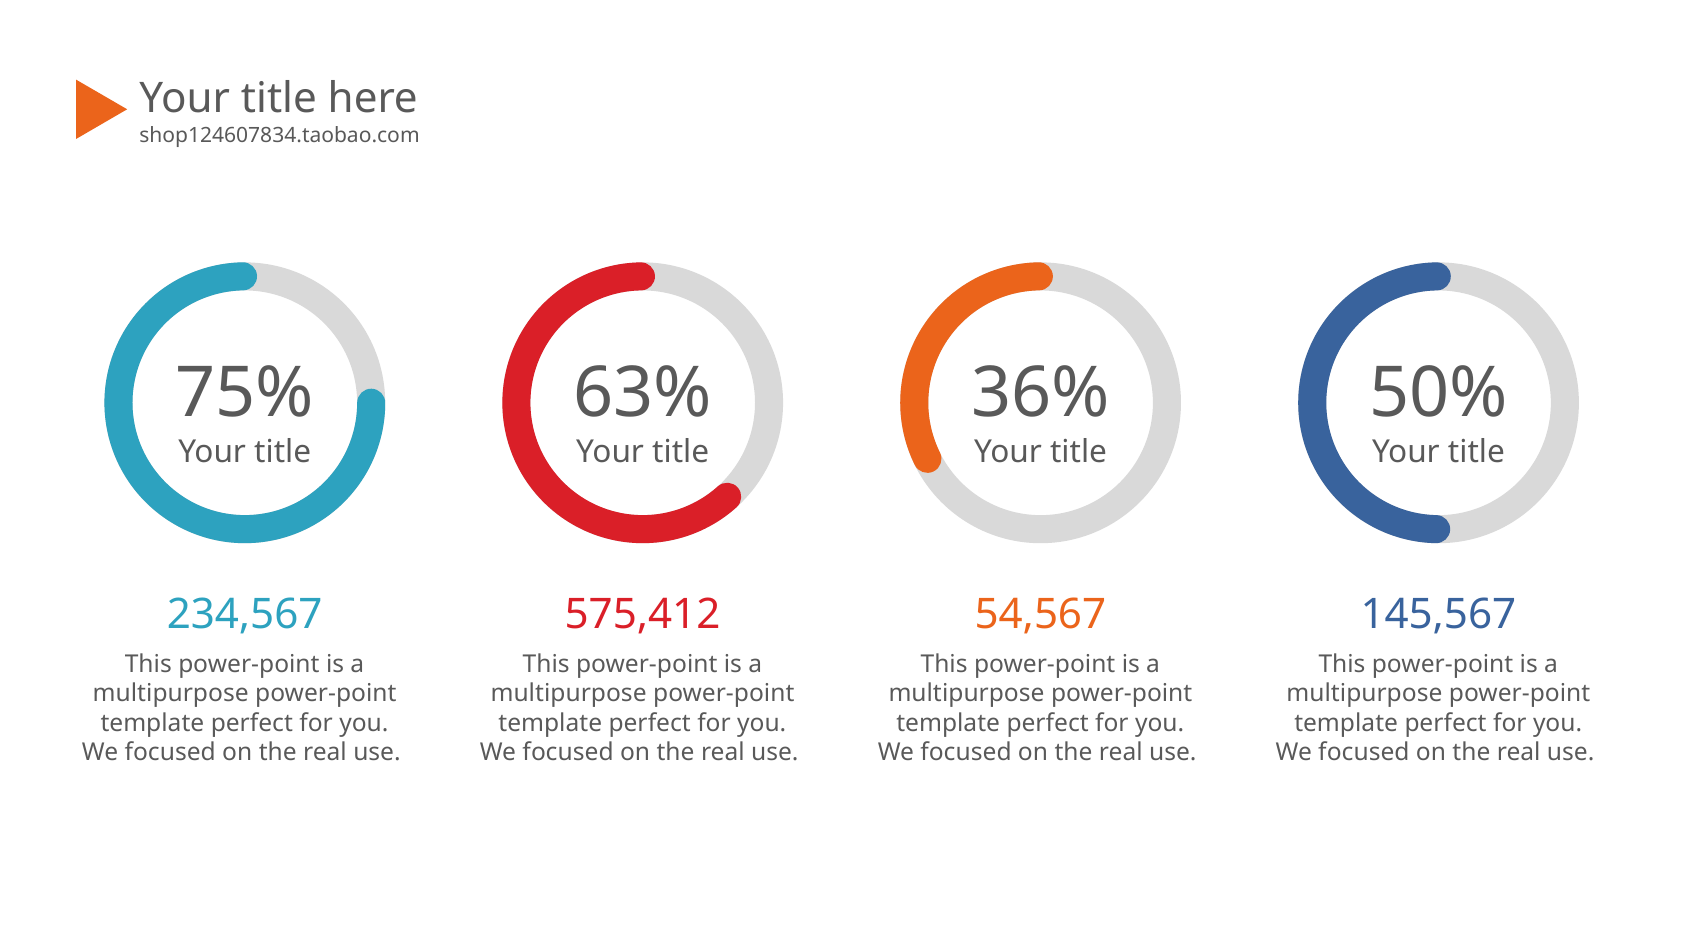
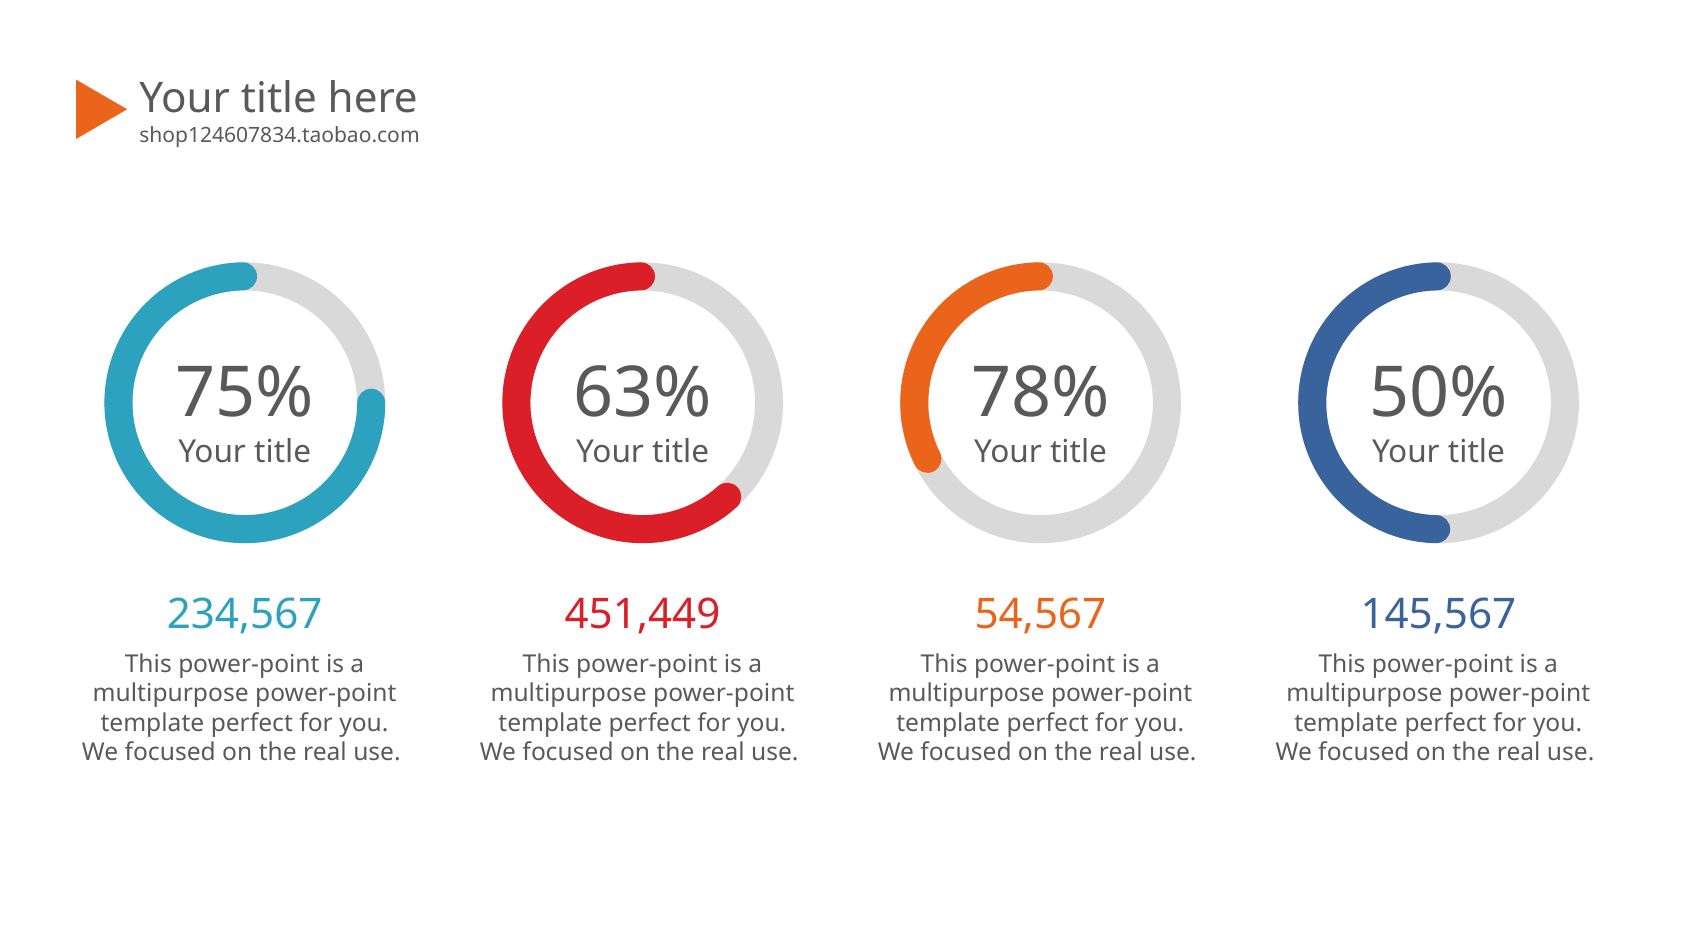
36%: 36% -> 78%
575,412: 575,412 -> 451,449
